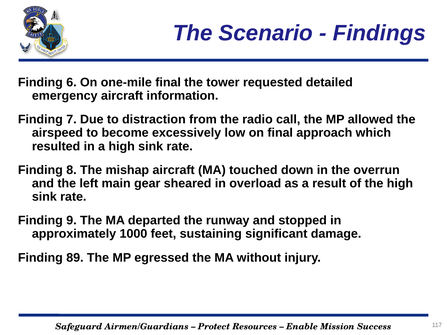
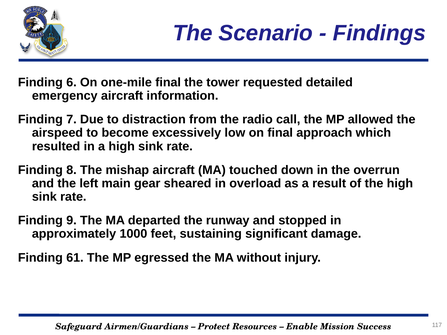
89: 89 -> 61
